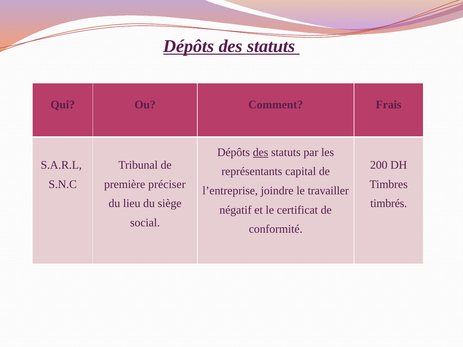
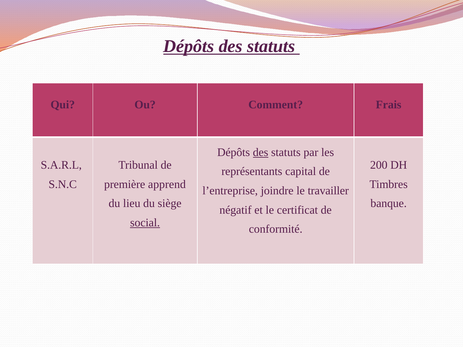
préciser: préciser -> apprend
timbrés: timbrés -> banque
social underline: none -> present
